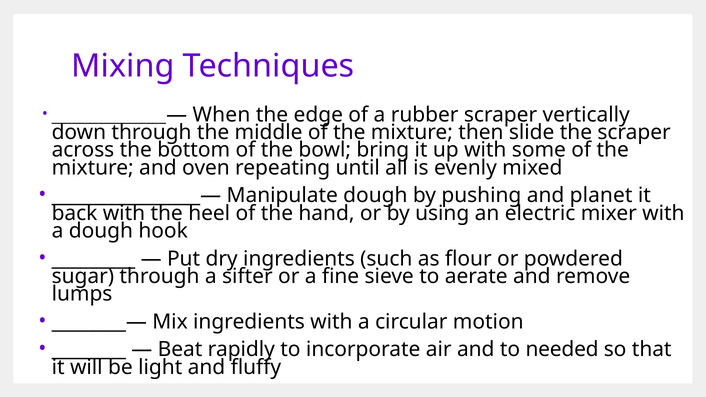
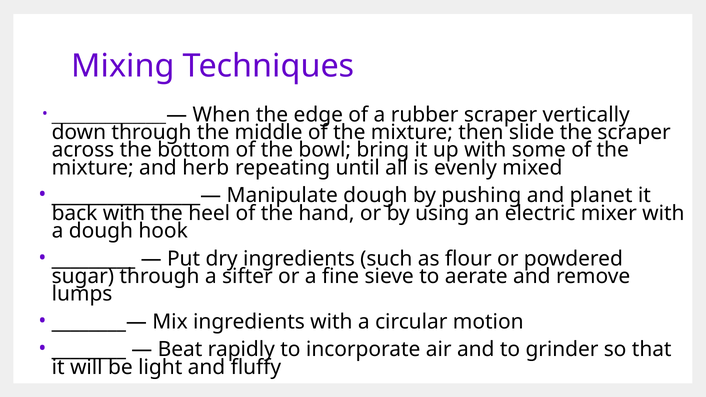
oven: oven -> herb
needed: needed -> grinder
